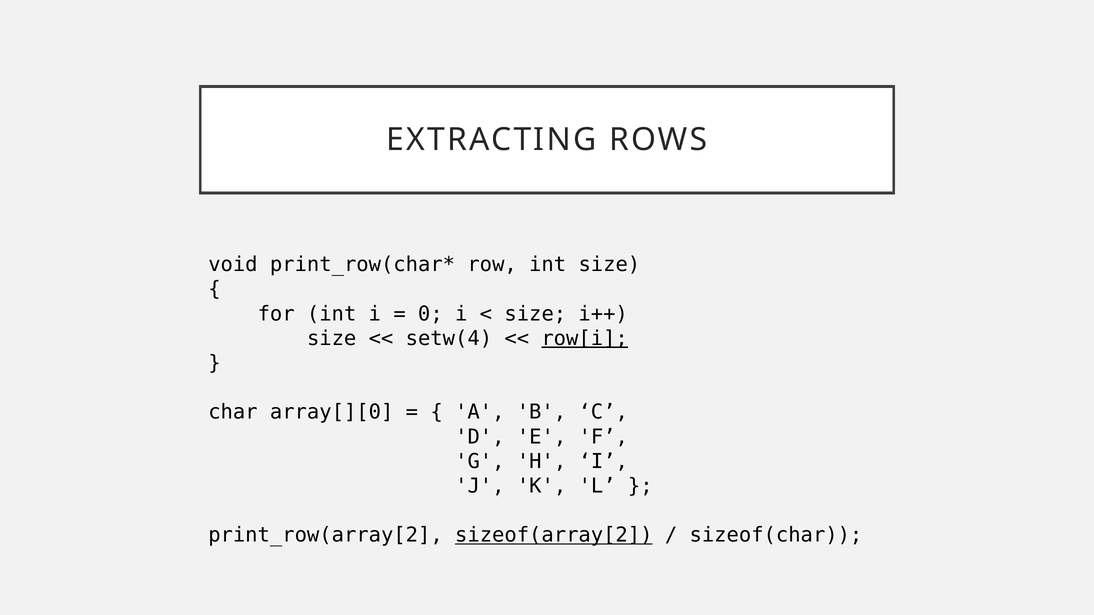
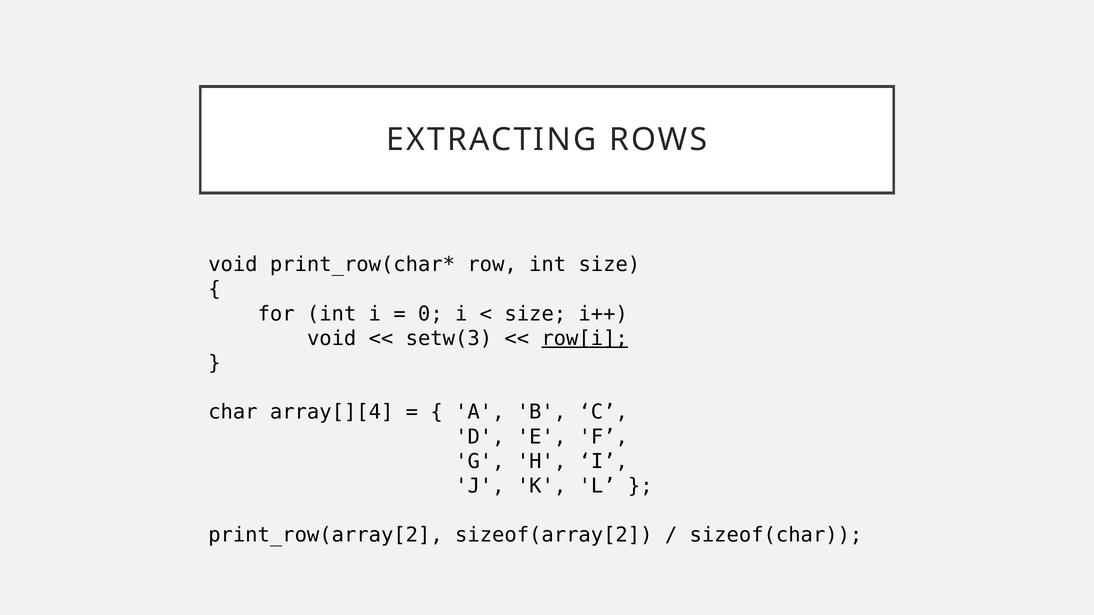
size at (332, 339): size -> void
setw(4: setw(4 -> setw(3
array[][0: array[][0 -> array[][4
sizeof(array[2 underline: present -> none
